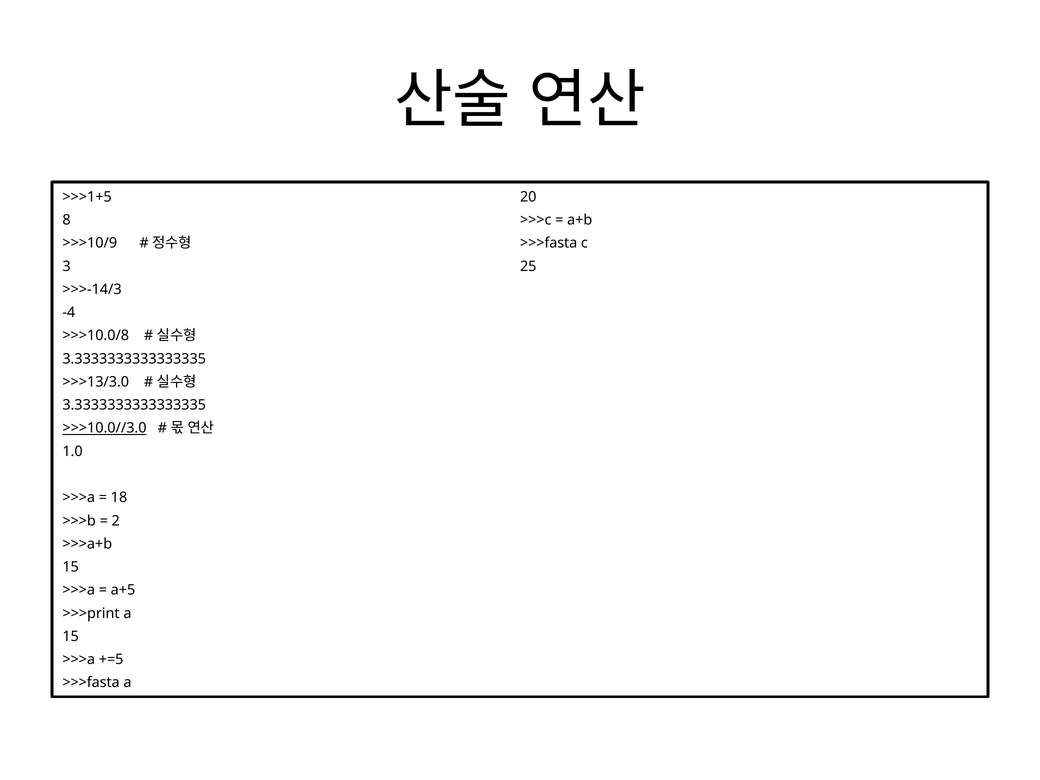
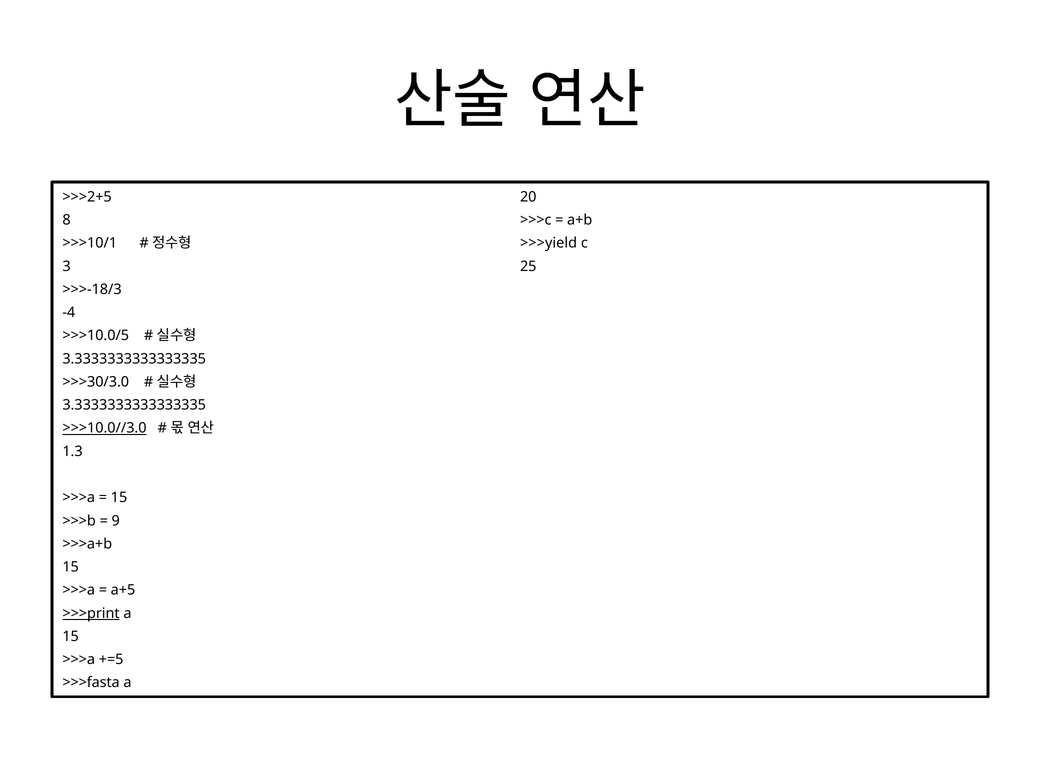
>>>1+5: >>>1+5 -> >>>2+5
>>>10/9: >>>10/9 -> >>>10/1
>>>fasta at (549, 243): >>>fasta -> >>>yield
>>>-14/3: >>>-14/3 -> >>>-18/3
>>>10.0/8: >>>10.0/8 -> >>>10.0/5
>>>13/3.0: >>>13/3.0 -> >>>30/3.0
1.0: 1.0 -> 1.3
18 at (119, 498): 18 -> 15
2: 2 -> 9
>>>print underline: none -> present
